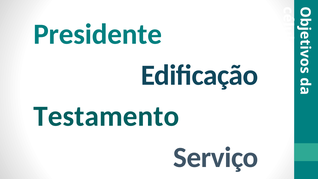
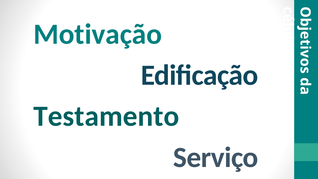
Presidente: Presidente -> Motivação
